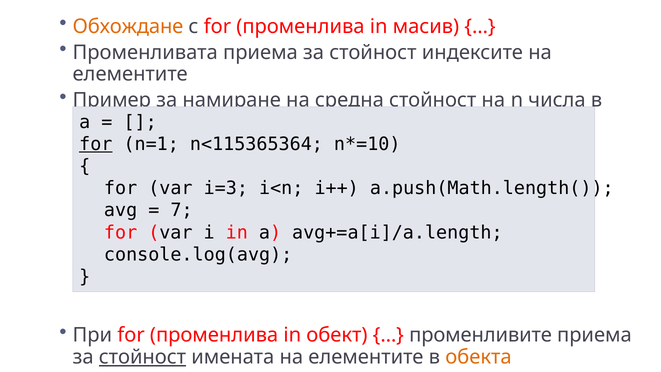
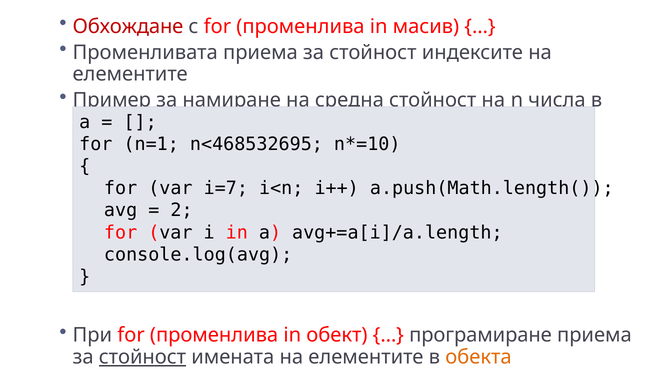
Обхождане colour: orange -> red
for at (96, 144) underline: present -> none
n<115365364: n<115365364 -> n<468532695
i=3: i=3 -> i=7
7: 7 -> 2
променливите: променливите -> програмиране
